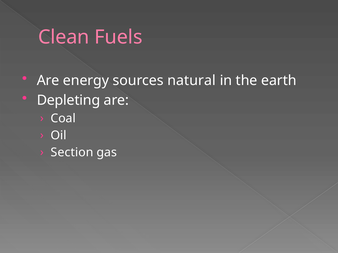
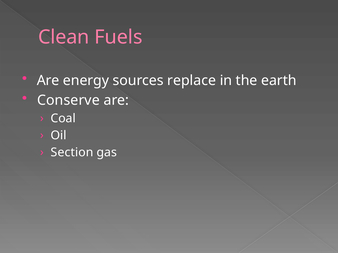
natural: natural -> replace
Depleting: Depleting -> Conserve
